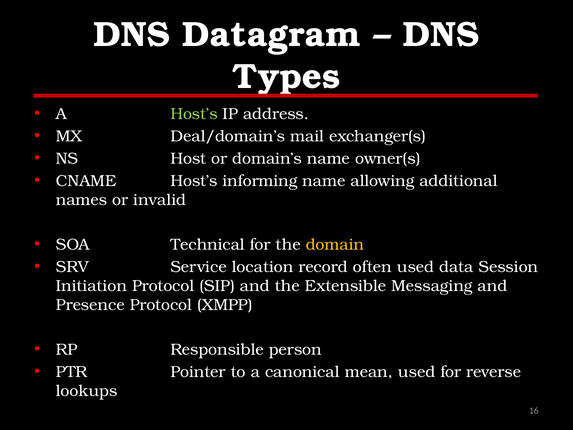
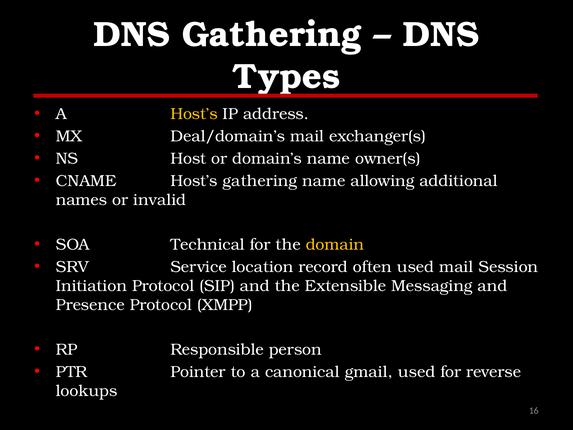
DNS Datagram: Datagram -> Gathering
Host’s at (194, 114) colour: light green -> yellow
Host’s informing: informing -> gathering
used data: data -> mail
mean: mean -> gmail
